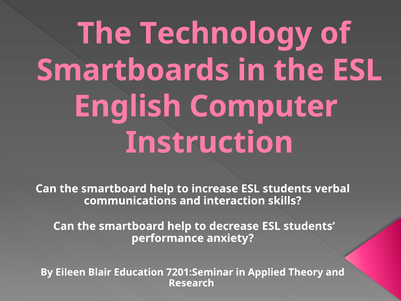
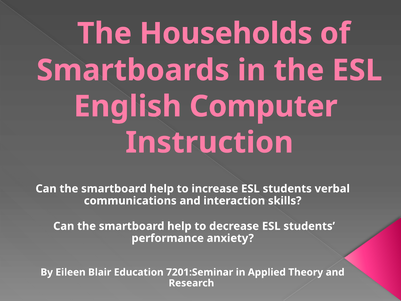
Technology: Technology -> Households
